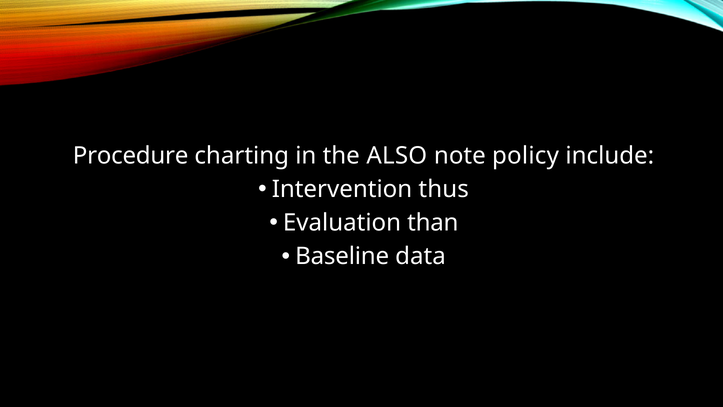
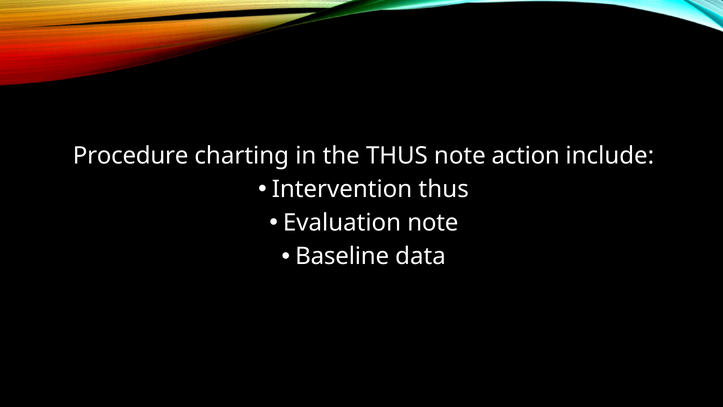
the ALSO: ALSO -> THUS
policy: policy -> action
Evaluation than: than -> note
